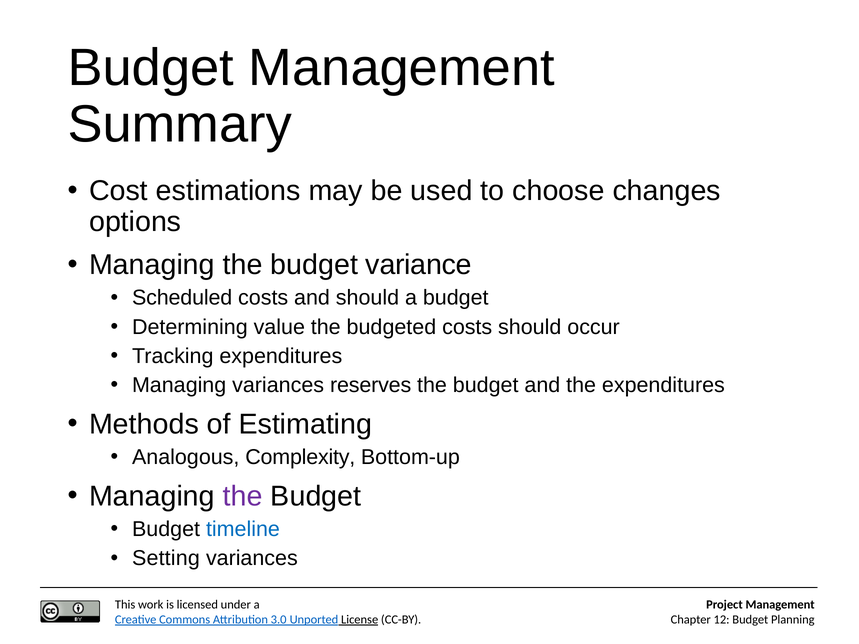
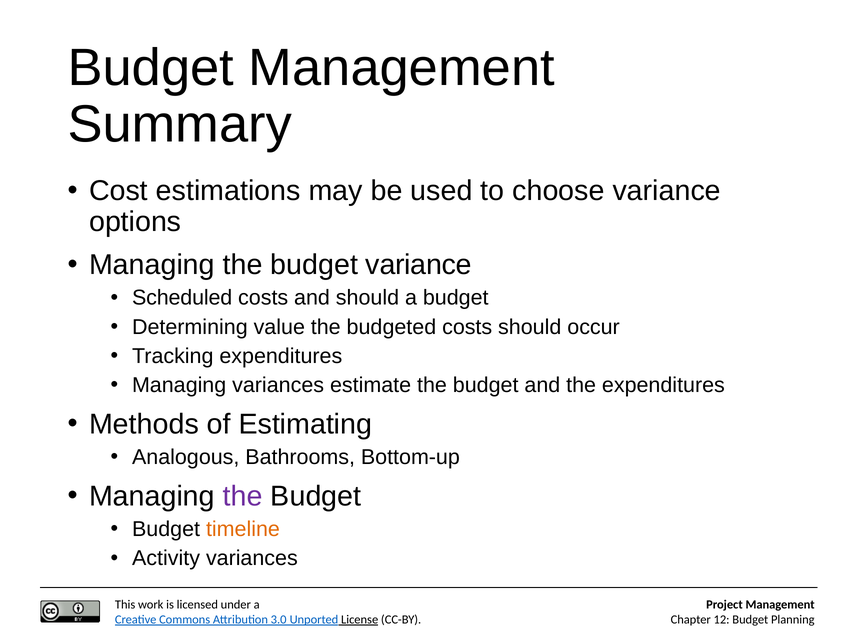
choose changes: changes -> variance
reserves: reserves -> estimate
Complexity: Complexity -> Bathrooms
timeline colour: blue -> orange
Setting: Setting -> Activity
